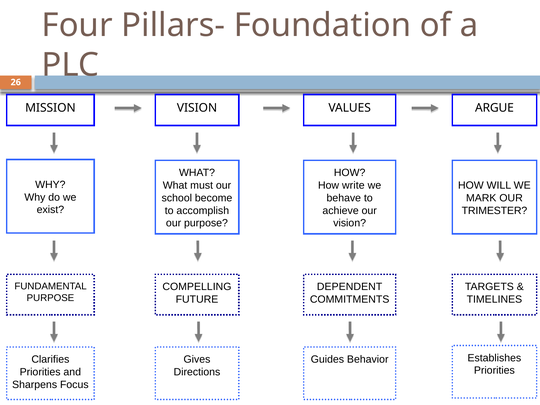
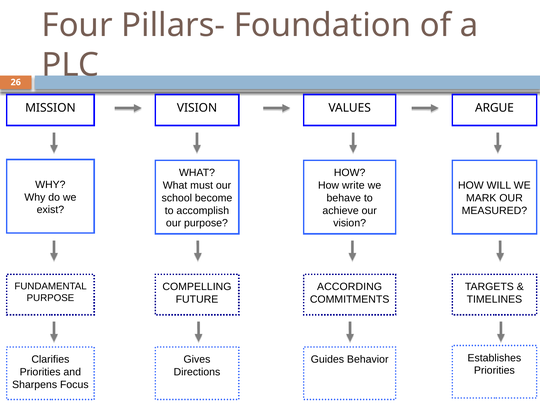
TRIMESTER: TRIMESTER -> MEASURED
DEPENDENT: DEPENDENT -> ACCORDING
